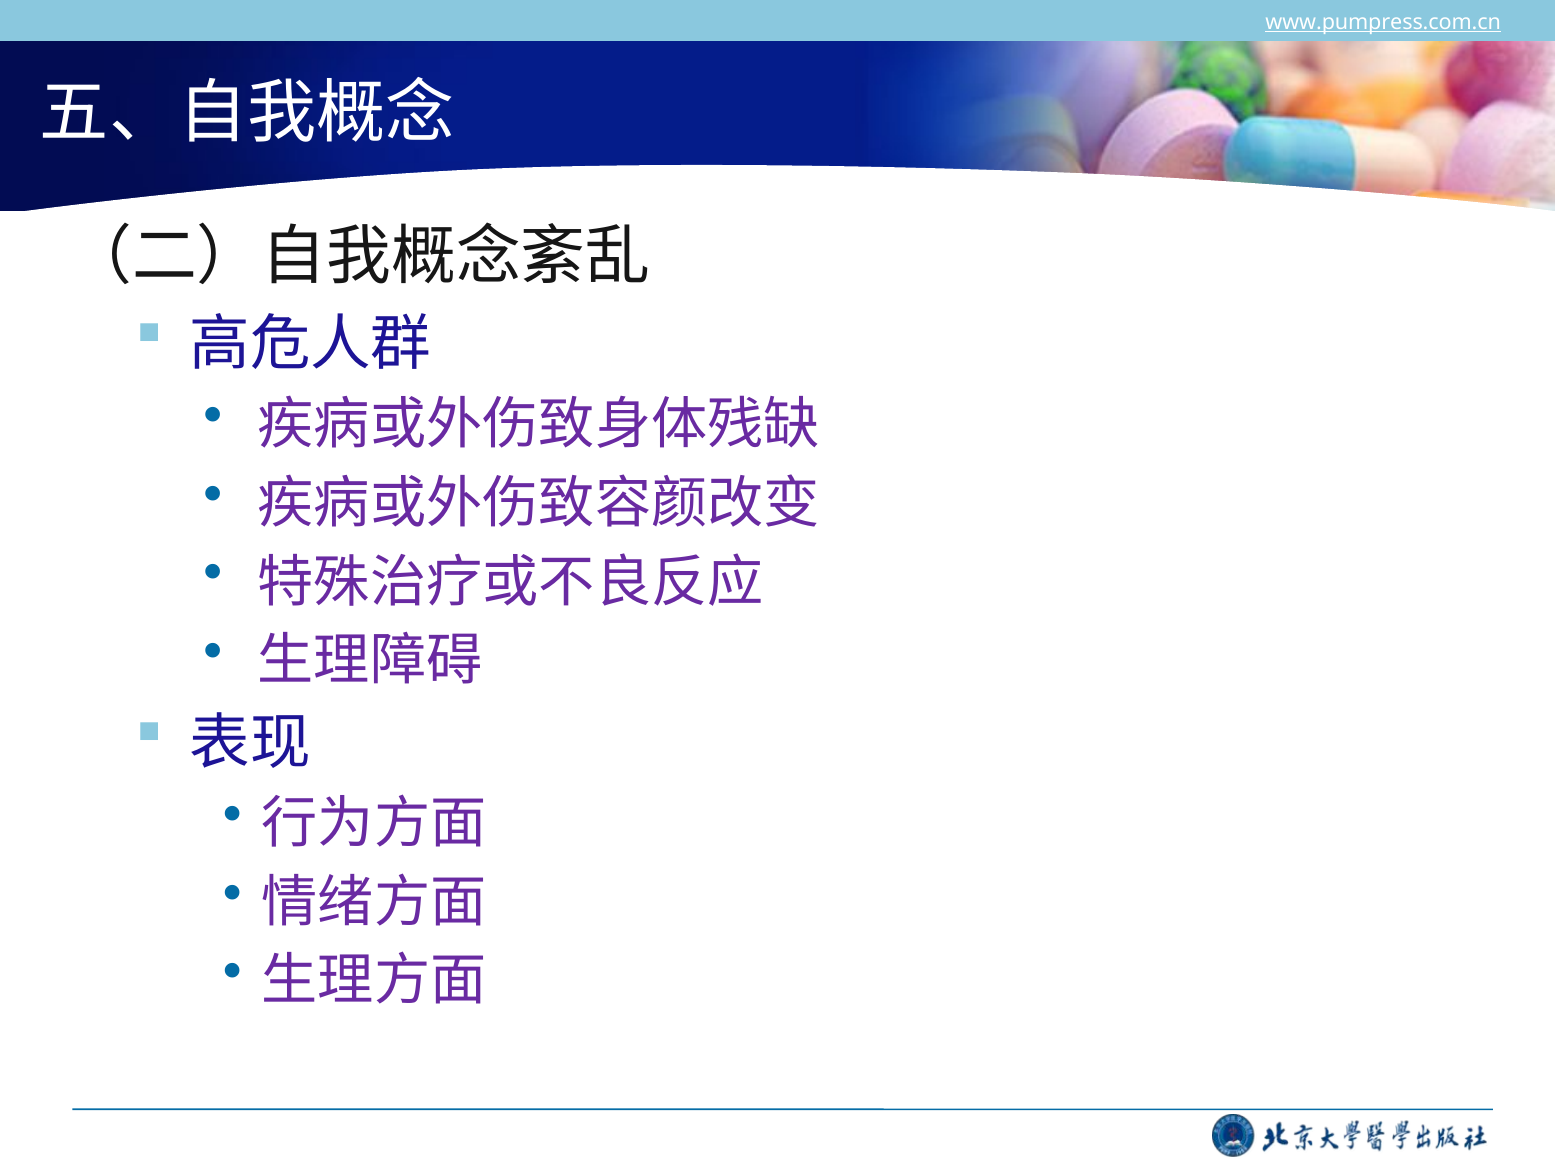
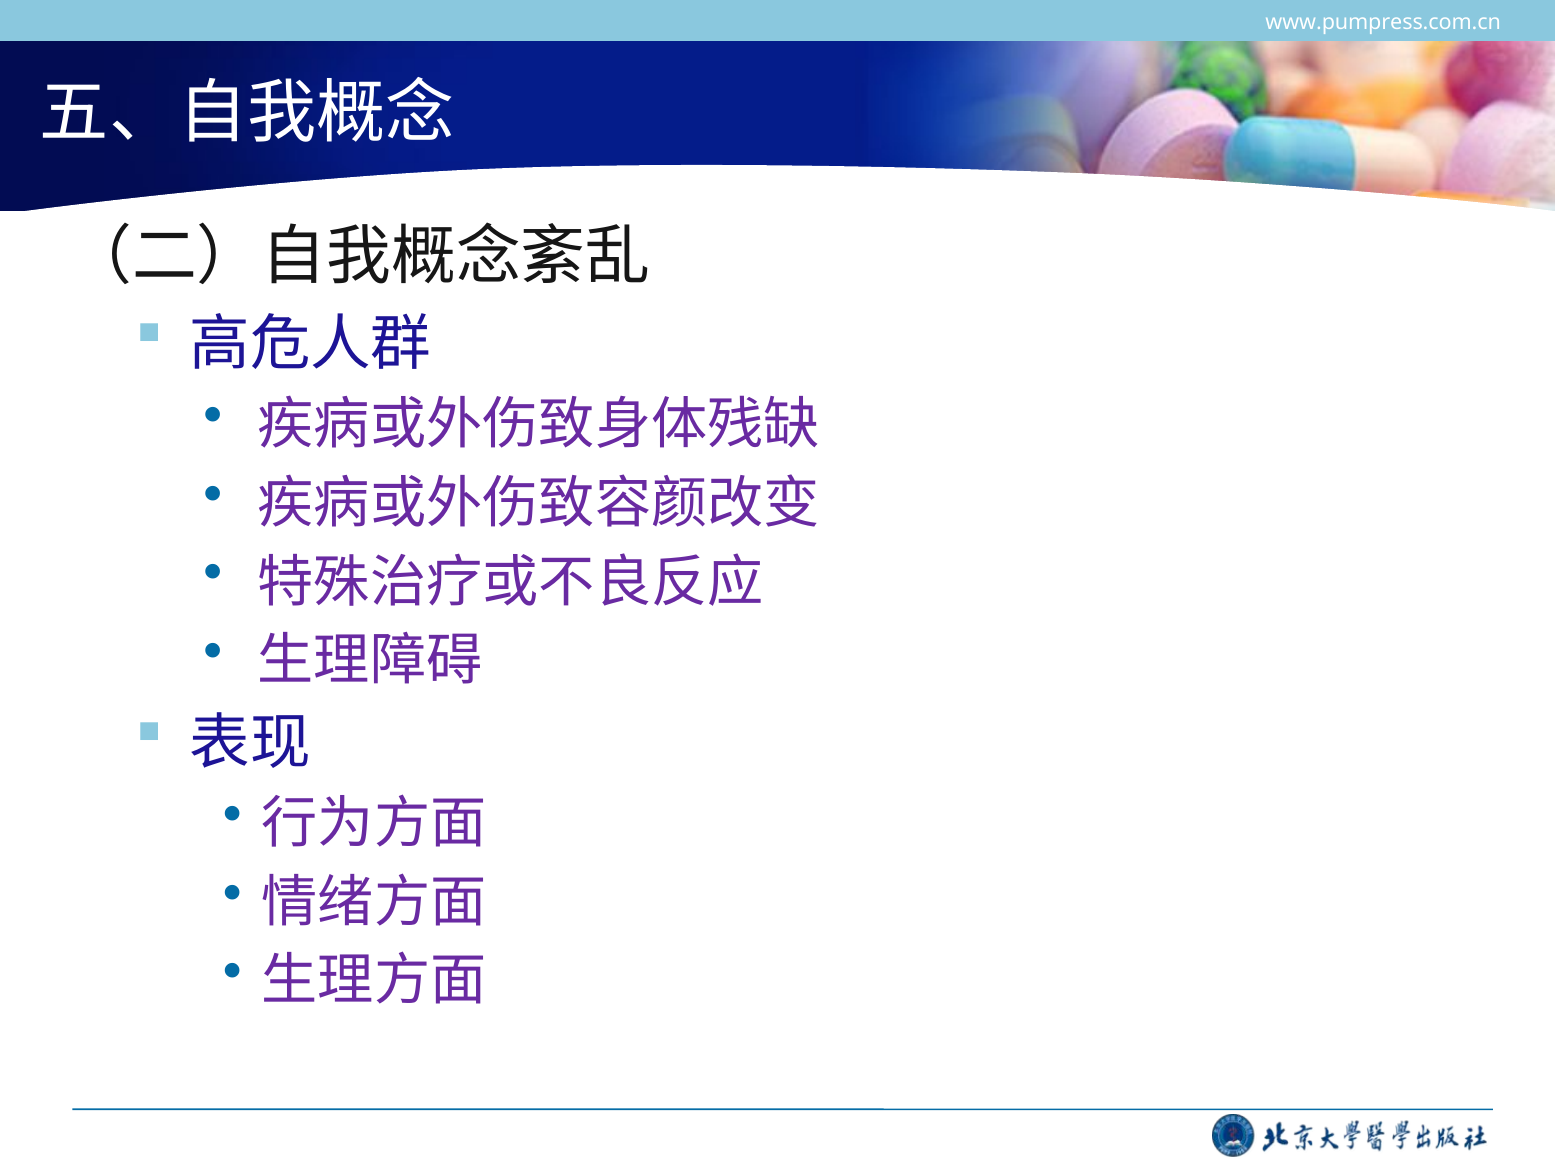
www.pumpress.com.cn underline: present -> none
